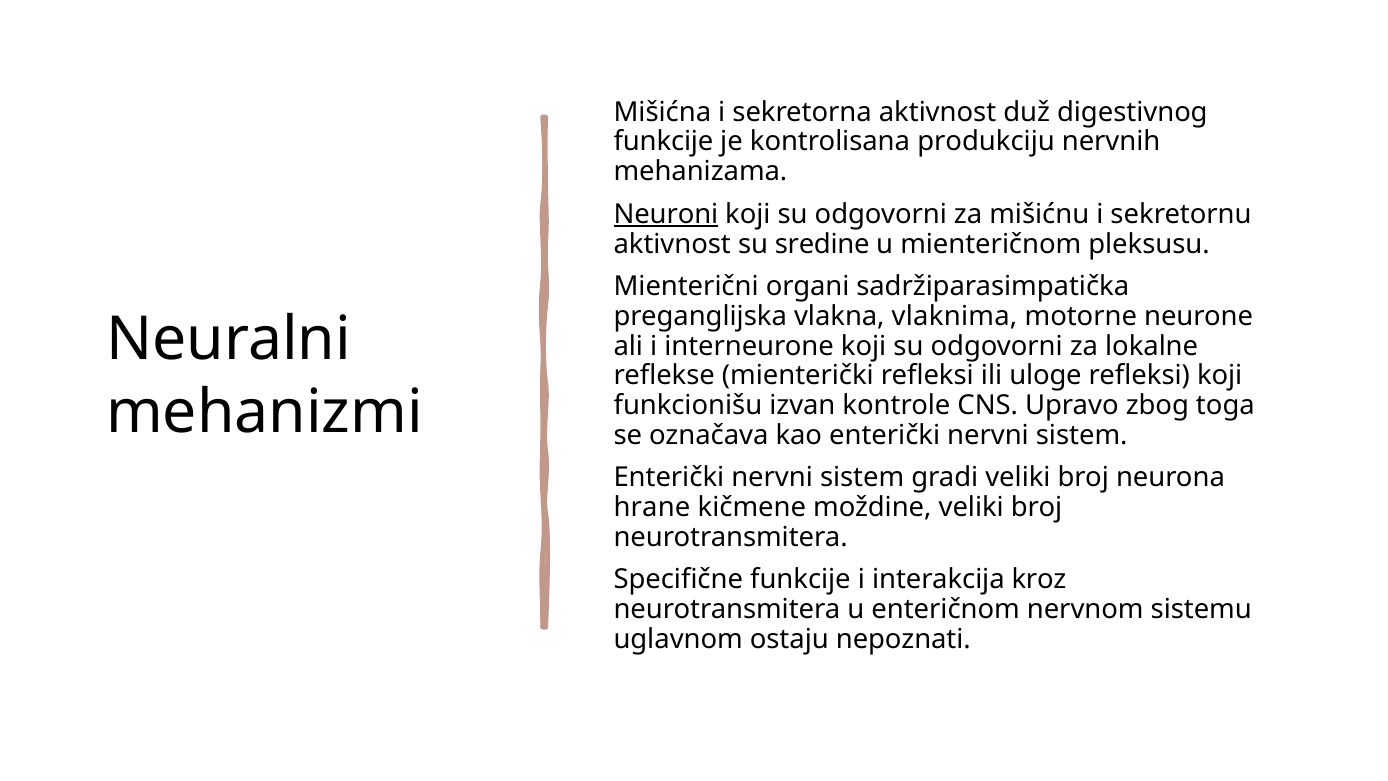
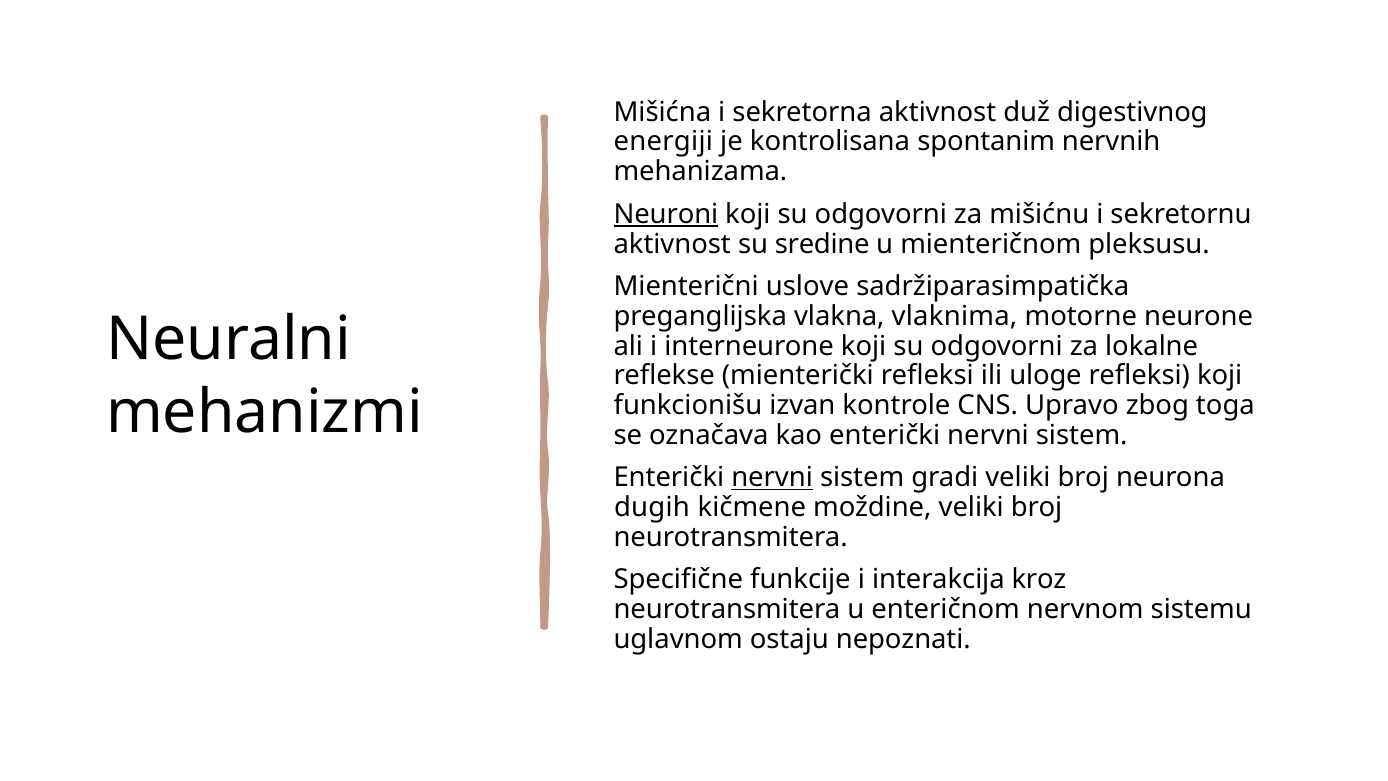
funkcije at (663, 142): funkcije -> energiji
produkciju: produkciju -> spontanim
organi: organi -> uslove
nervni at (772, 478) underline: none -> present
hrane: hrane -> dugih
